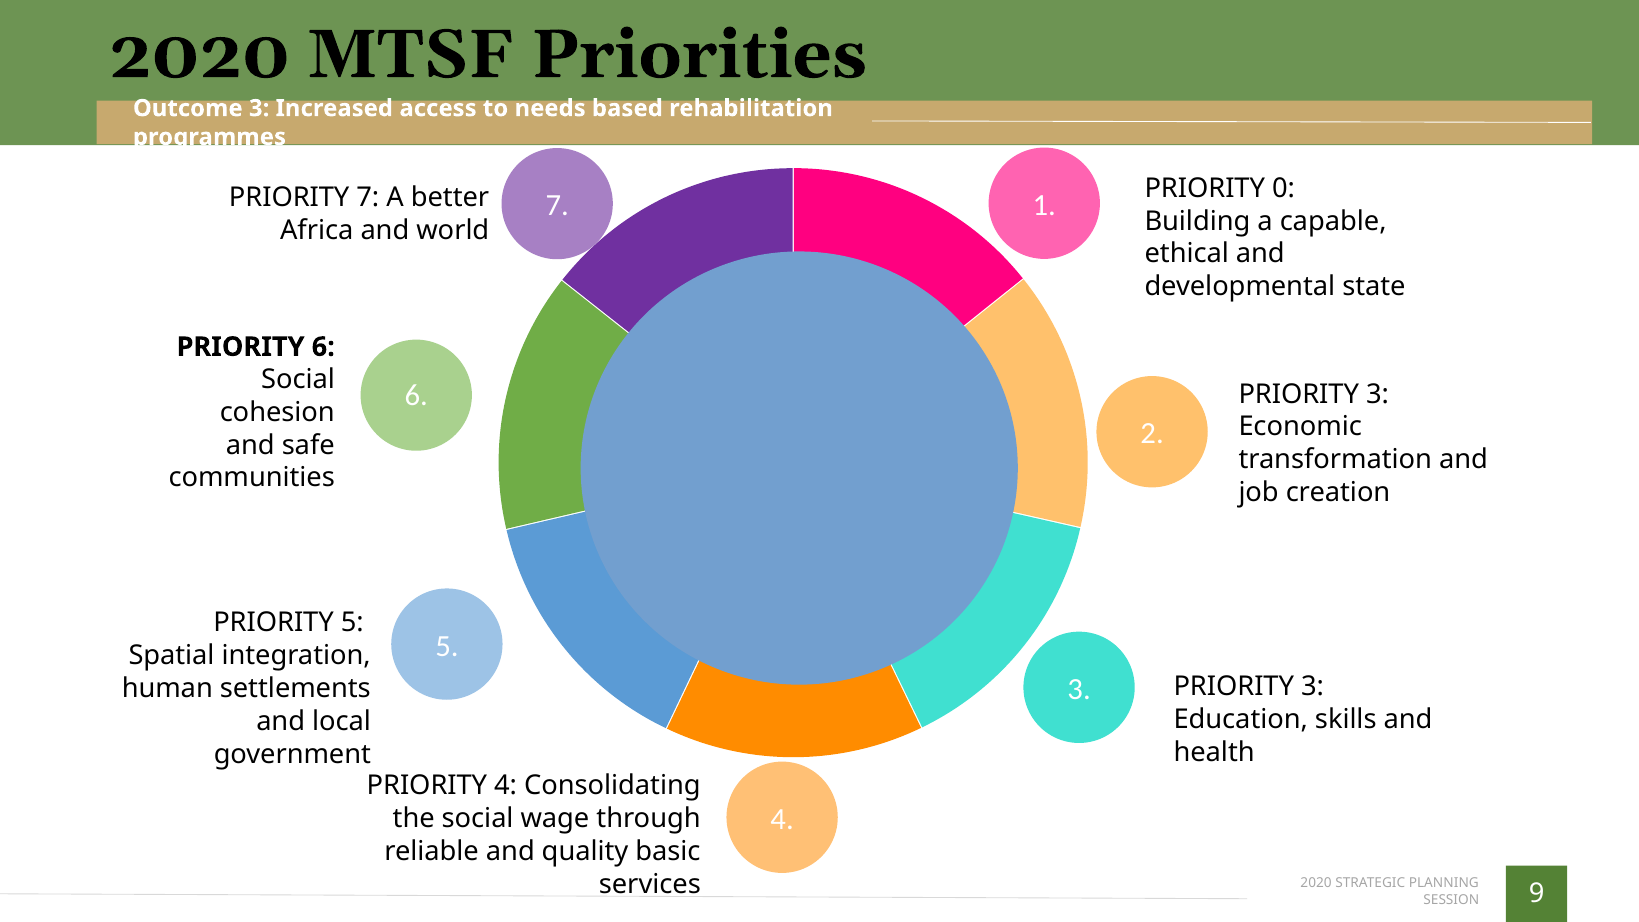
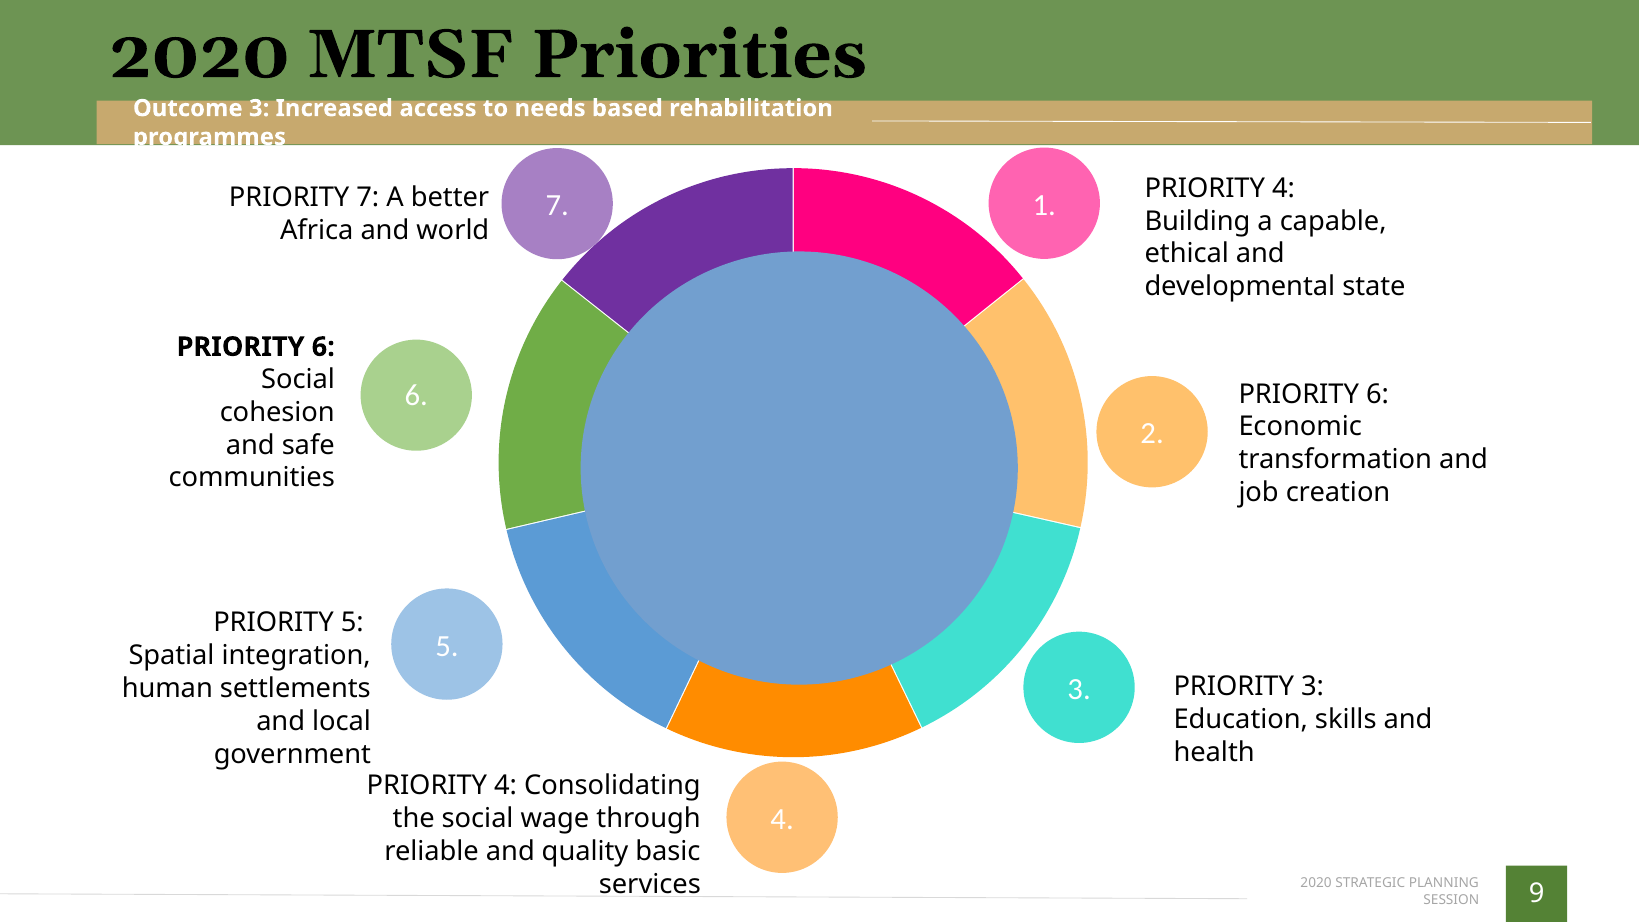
1 PRIORITY 0: 0 -> 4
3 at (1377, 394): 3 -> 6
